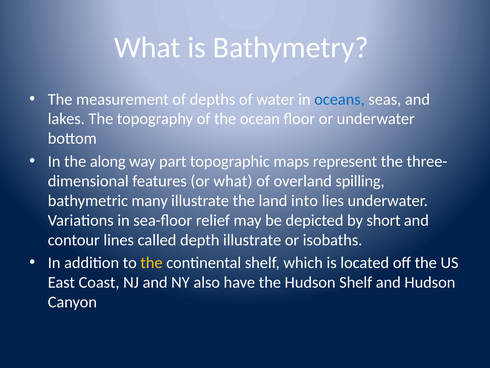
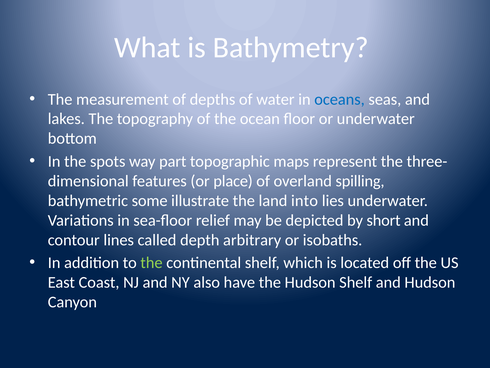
along: along -> spots
or what: what -> place
many: many -> some
depth illustrate: illustrate -> arbitrary
the at (151, 262) colour: yellow -> light green
